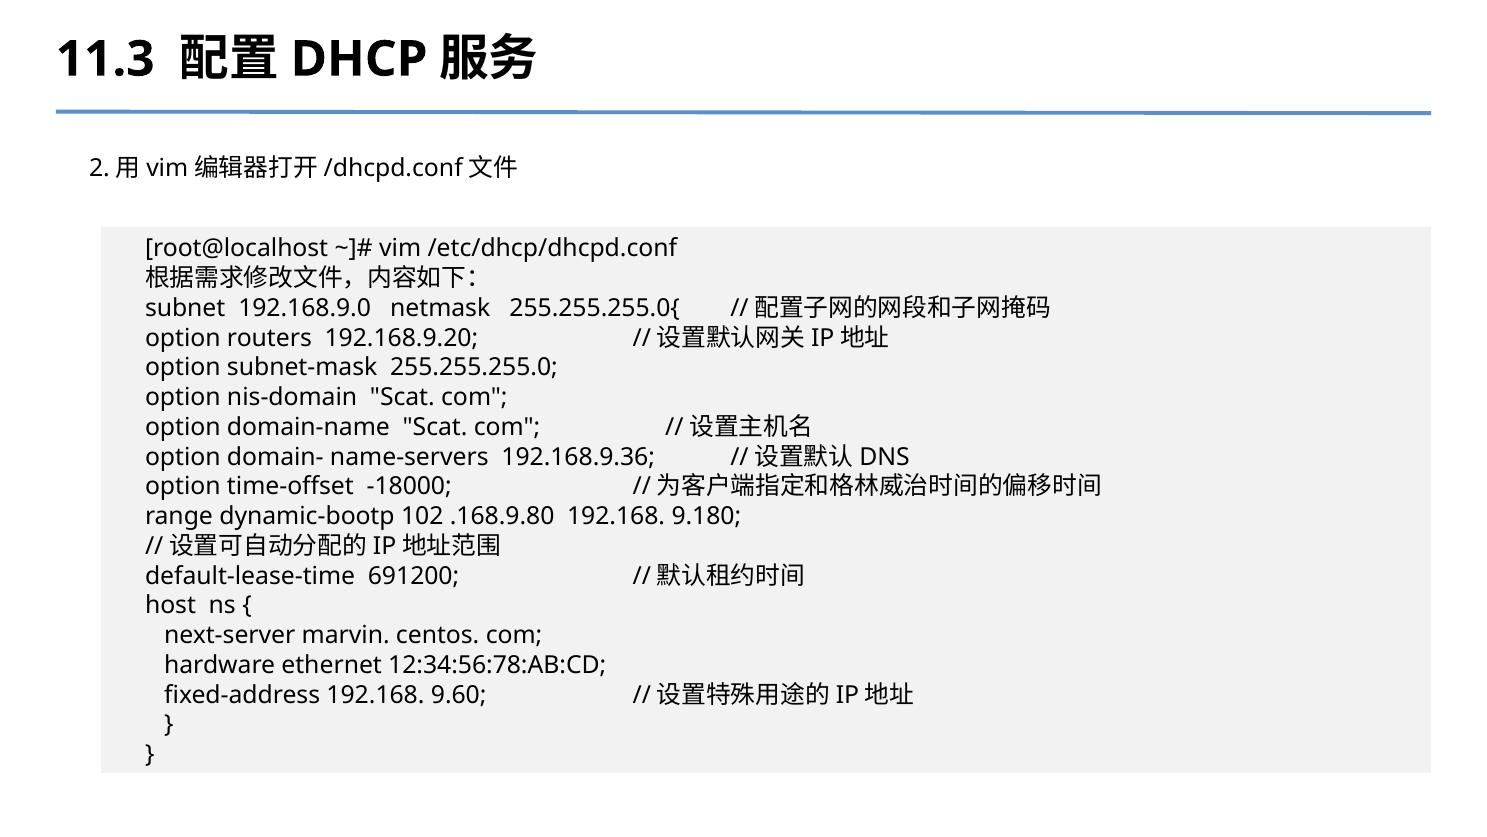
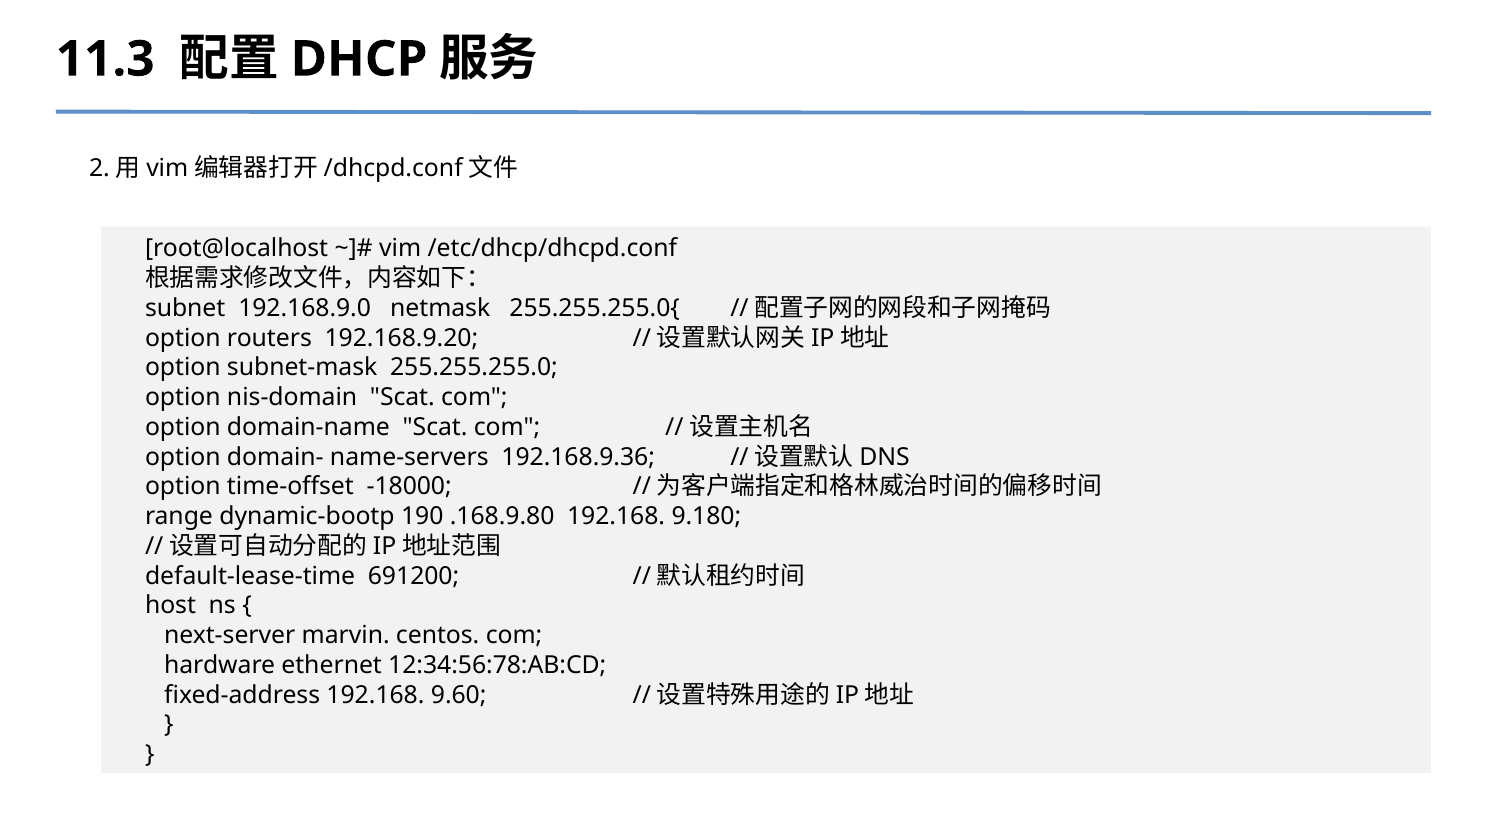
102: 102 -> 190
